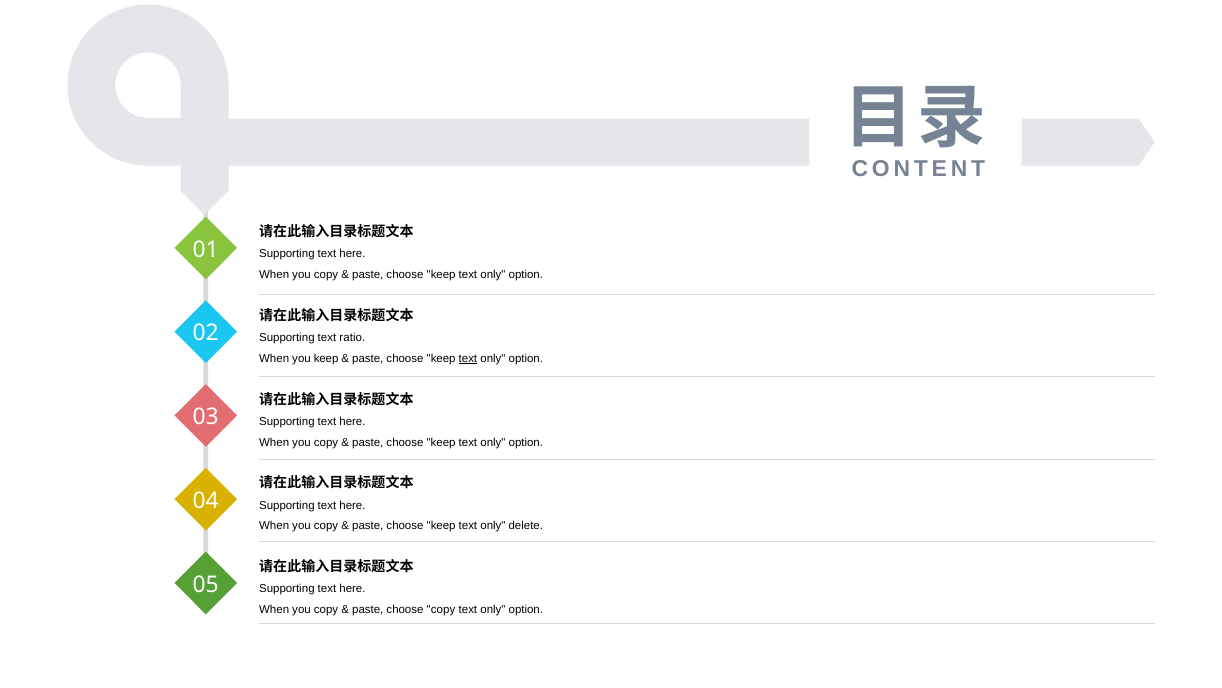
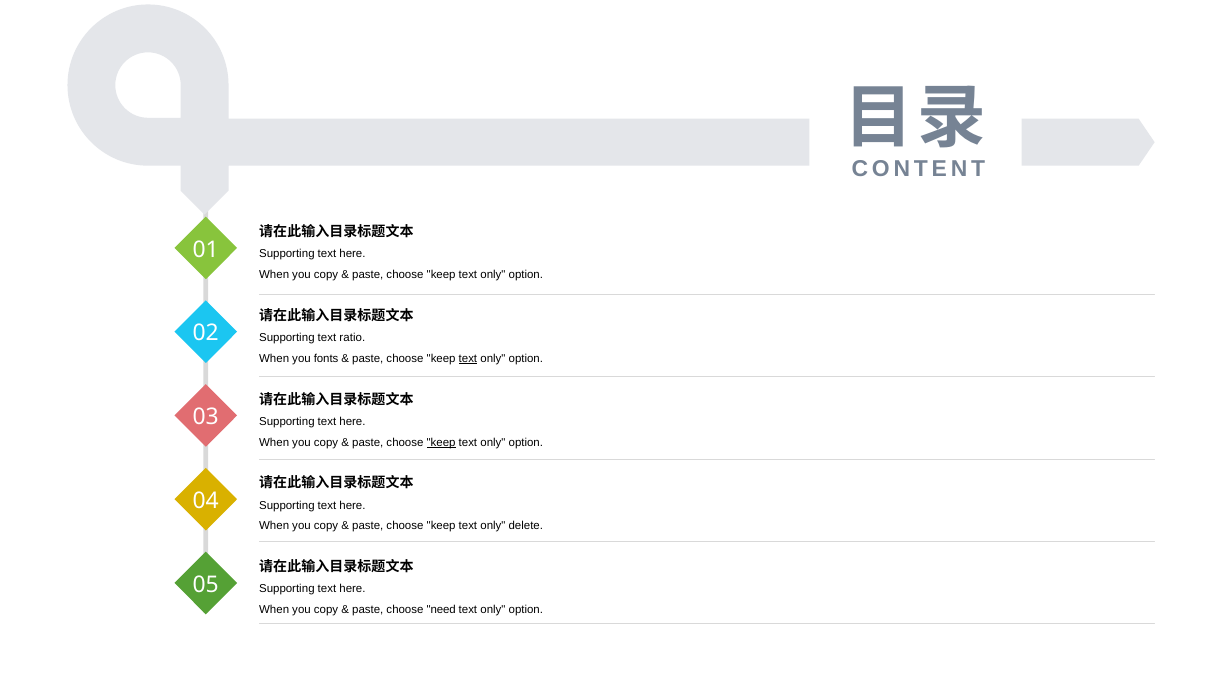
you keep: keep -> fonts
keep at (441, 442) underline: none -> present
choose copy: copy -> need
